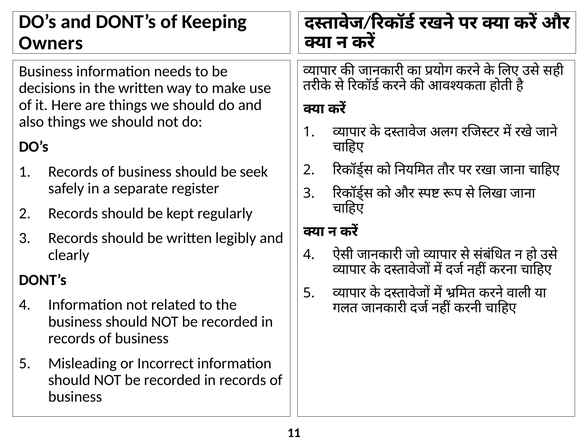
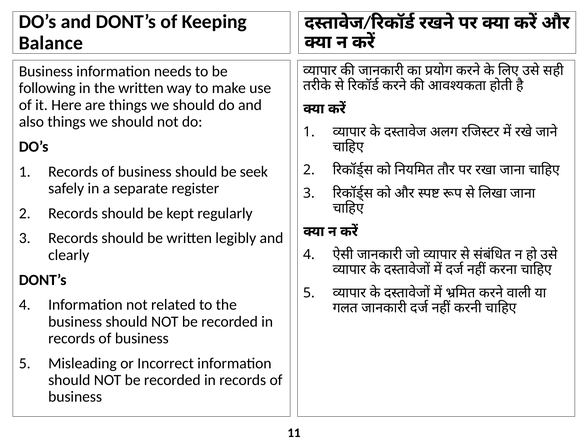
Owners: Owners -> Balance
decisions: decisions -> following
